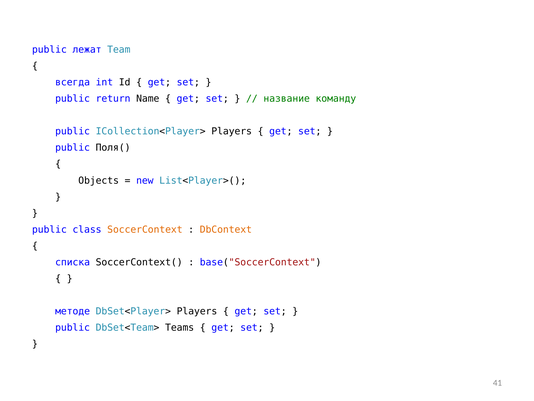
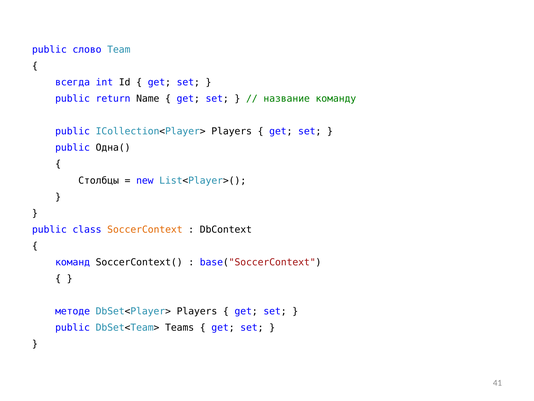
лежат: лежат -> слово
Поля(: Поля( -> Одна(
Objects: Objects -> Столбцы
DbContext colour: orange -> black
списка: списка -> команд
